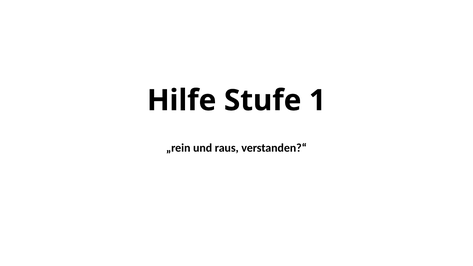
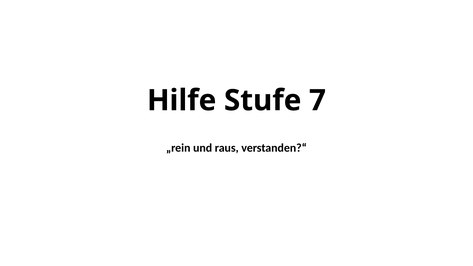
1: 1 -> 7
